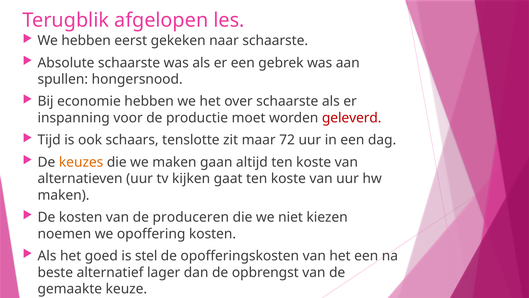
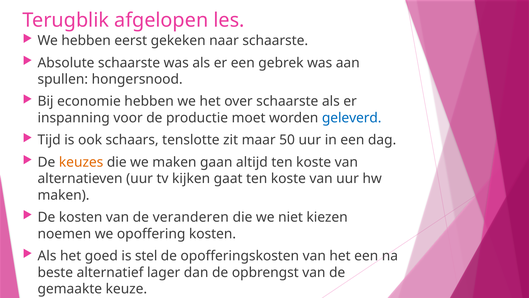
geleverd colour: red -> blue
72: 72 -> 50
produceren: produceren -> veranderen
